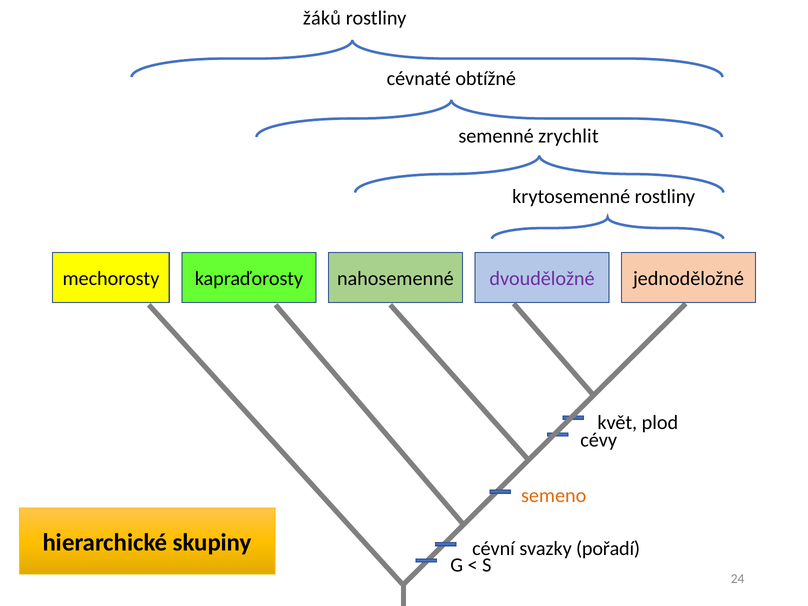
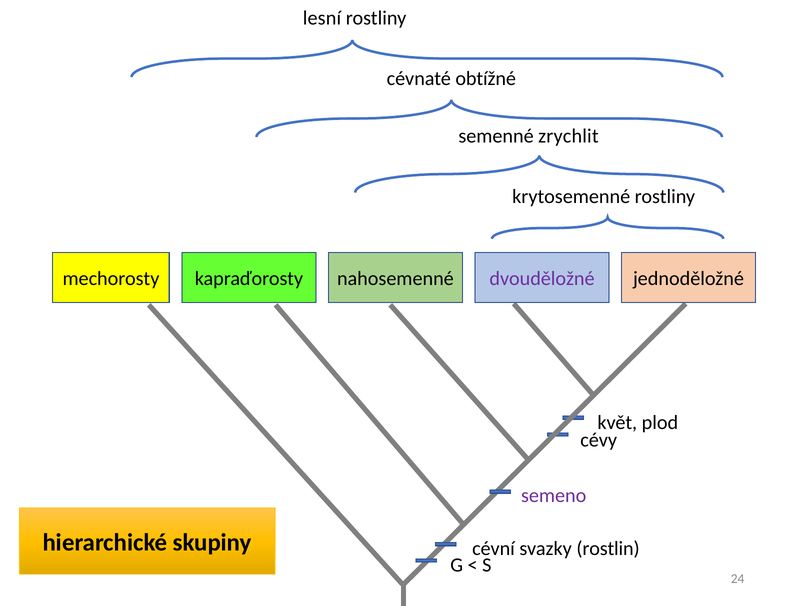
žáků: žáků -> lesní
semeno colour: orange -> purple
pořadí: pořadí -> rostlin
